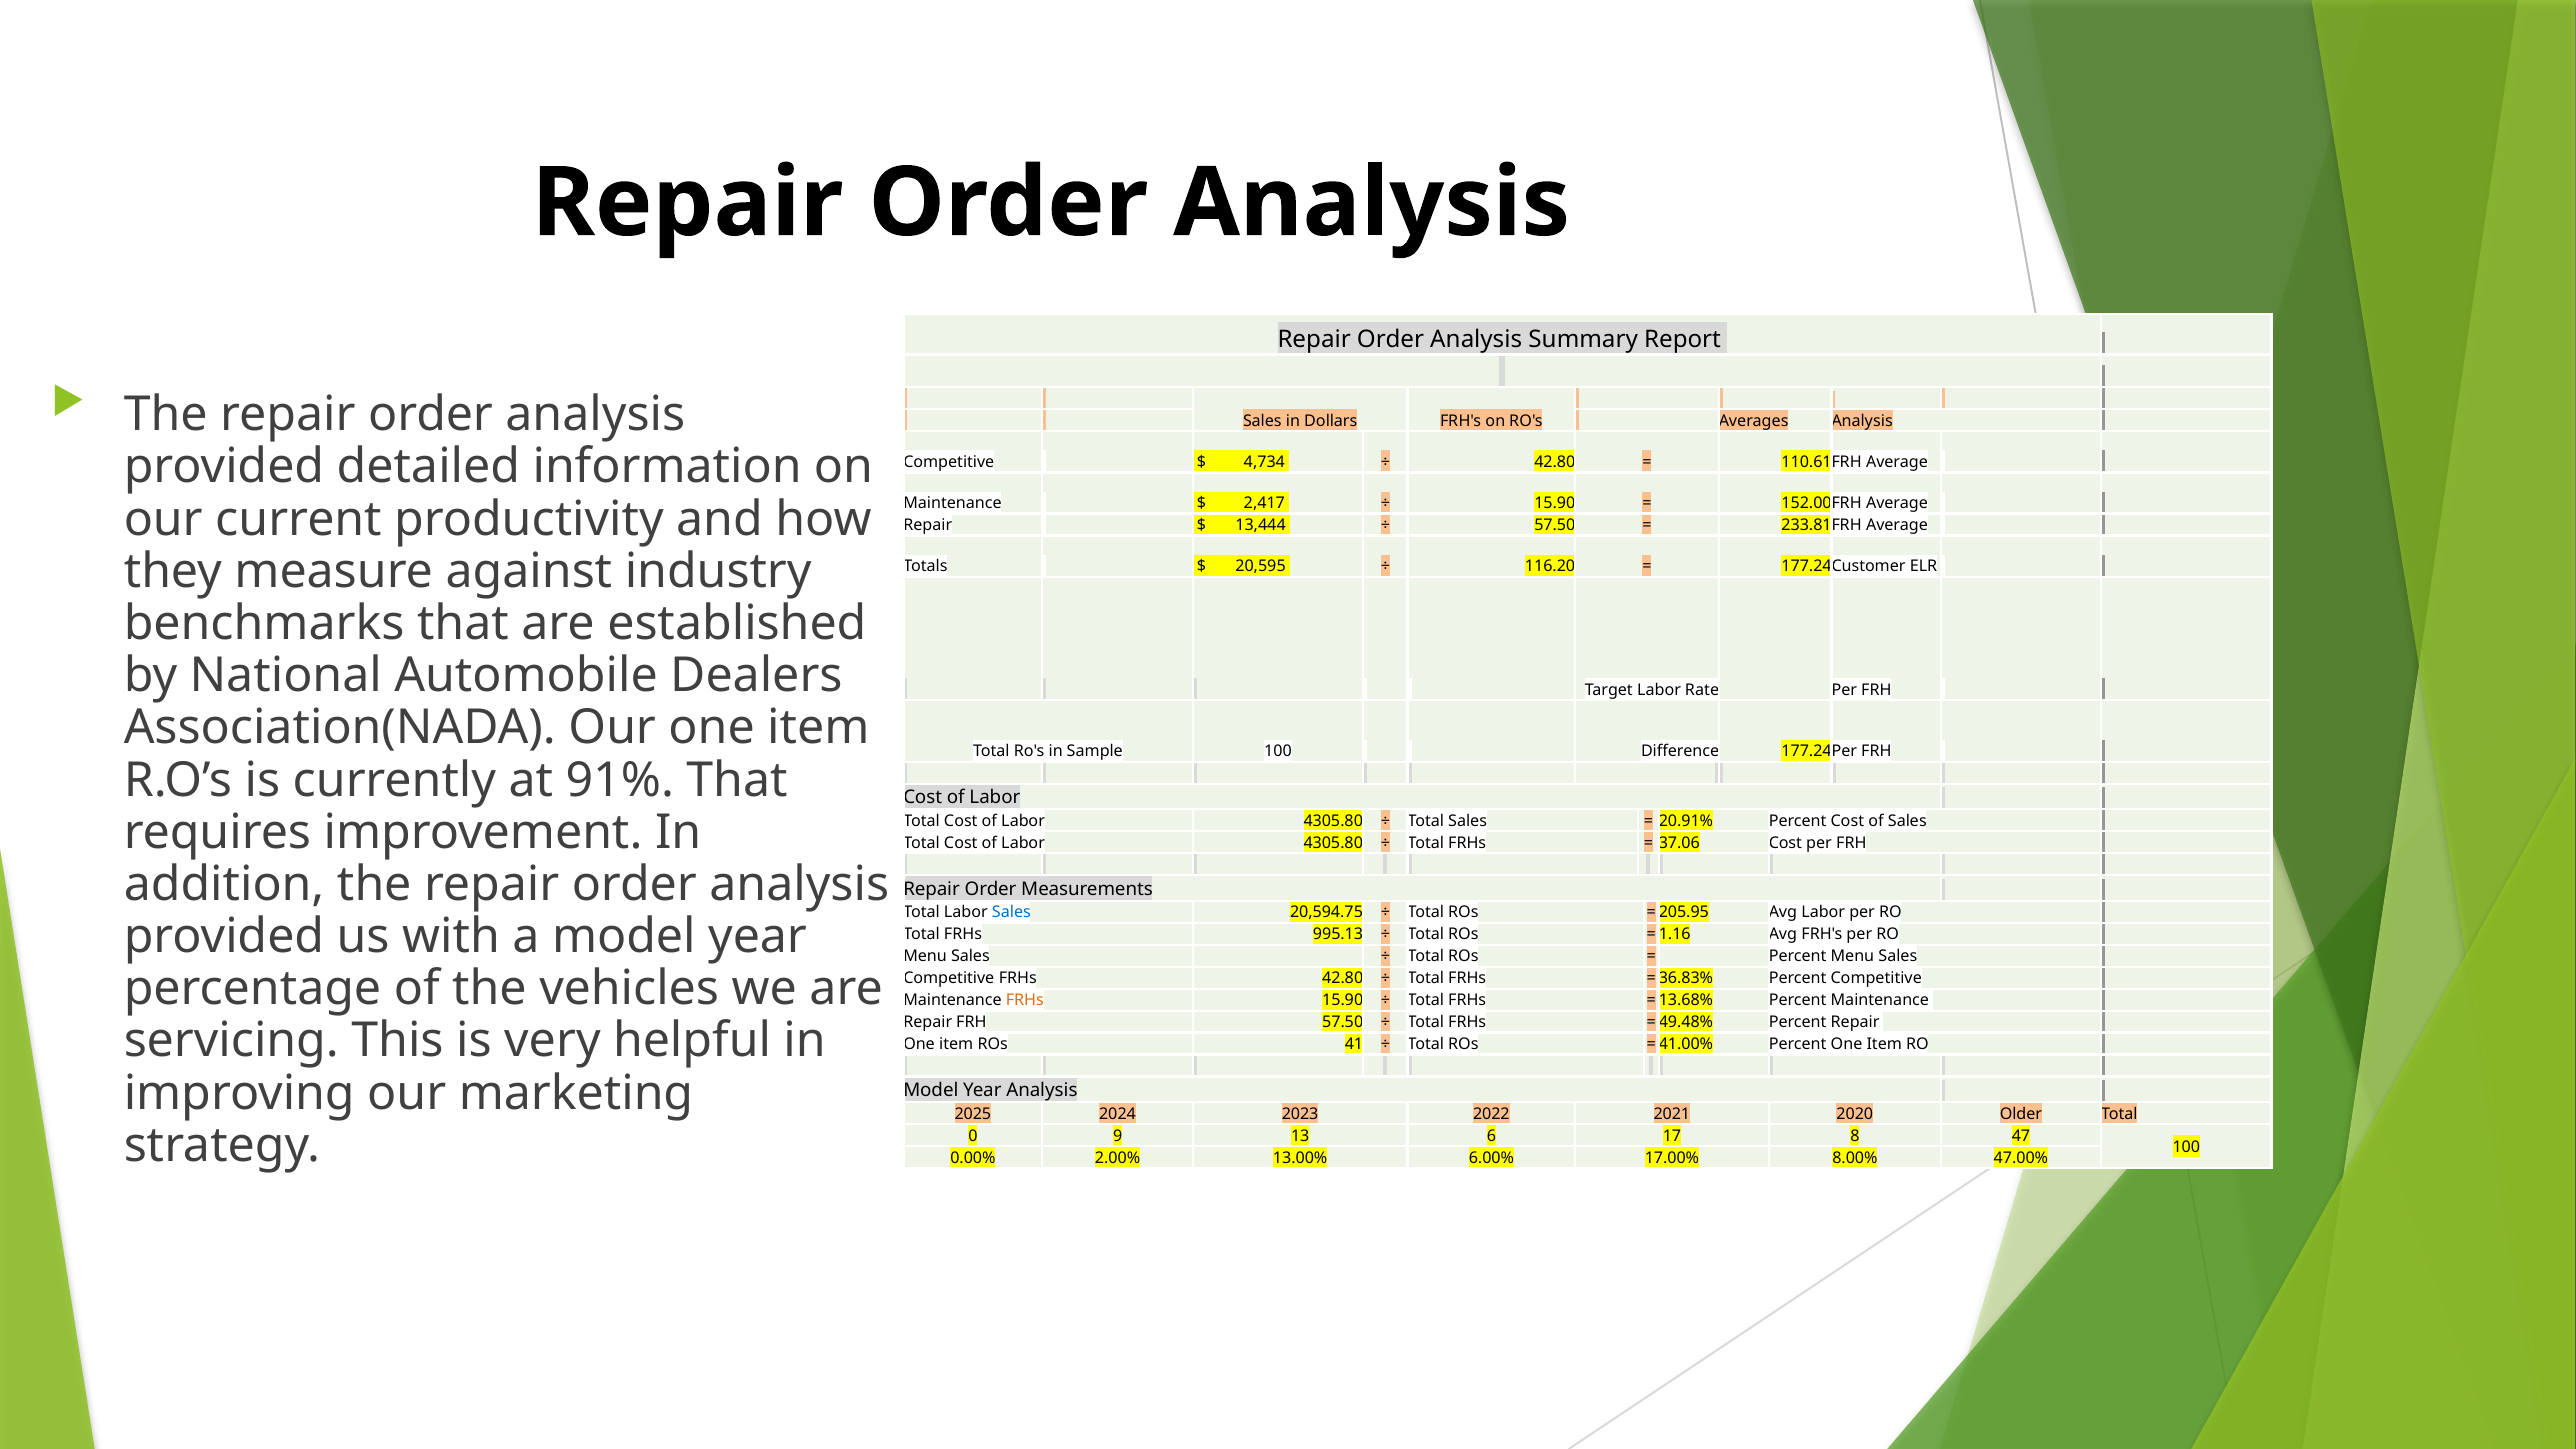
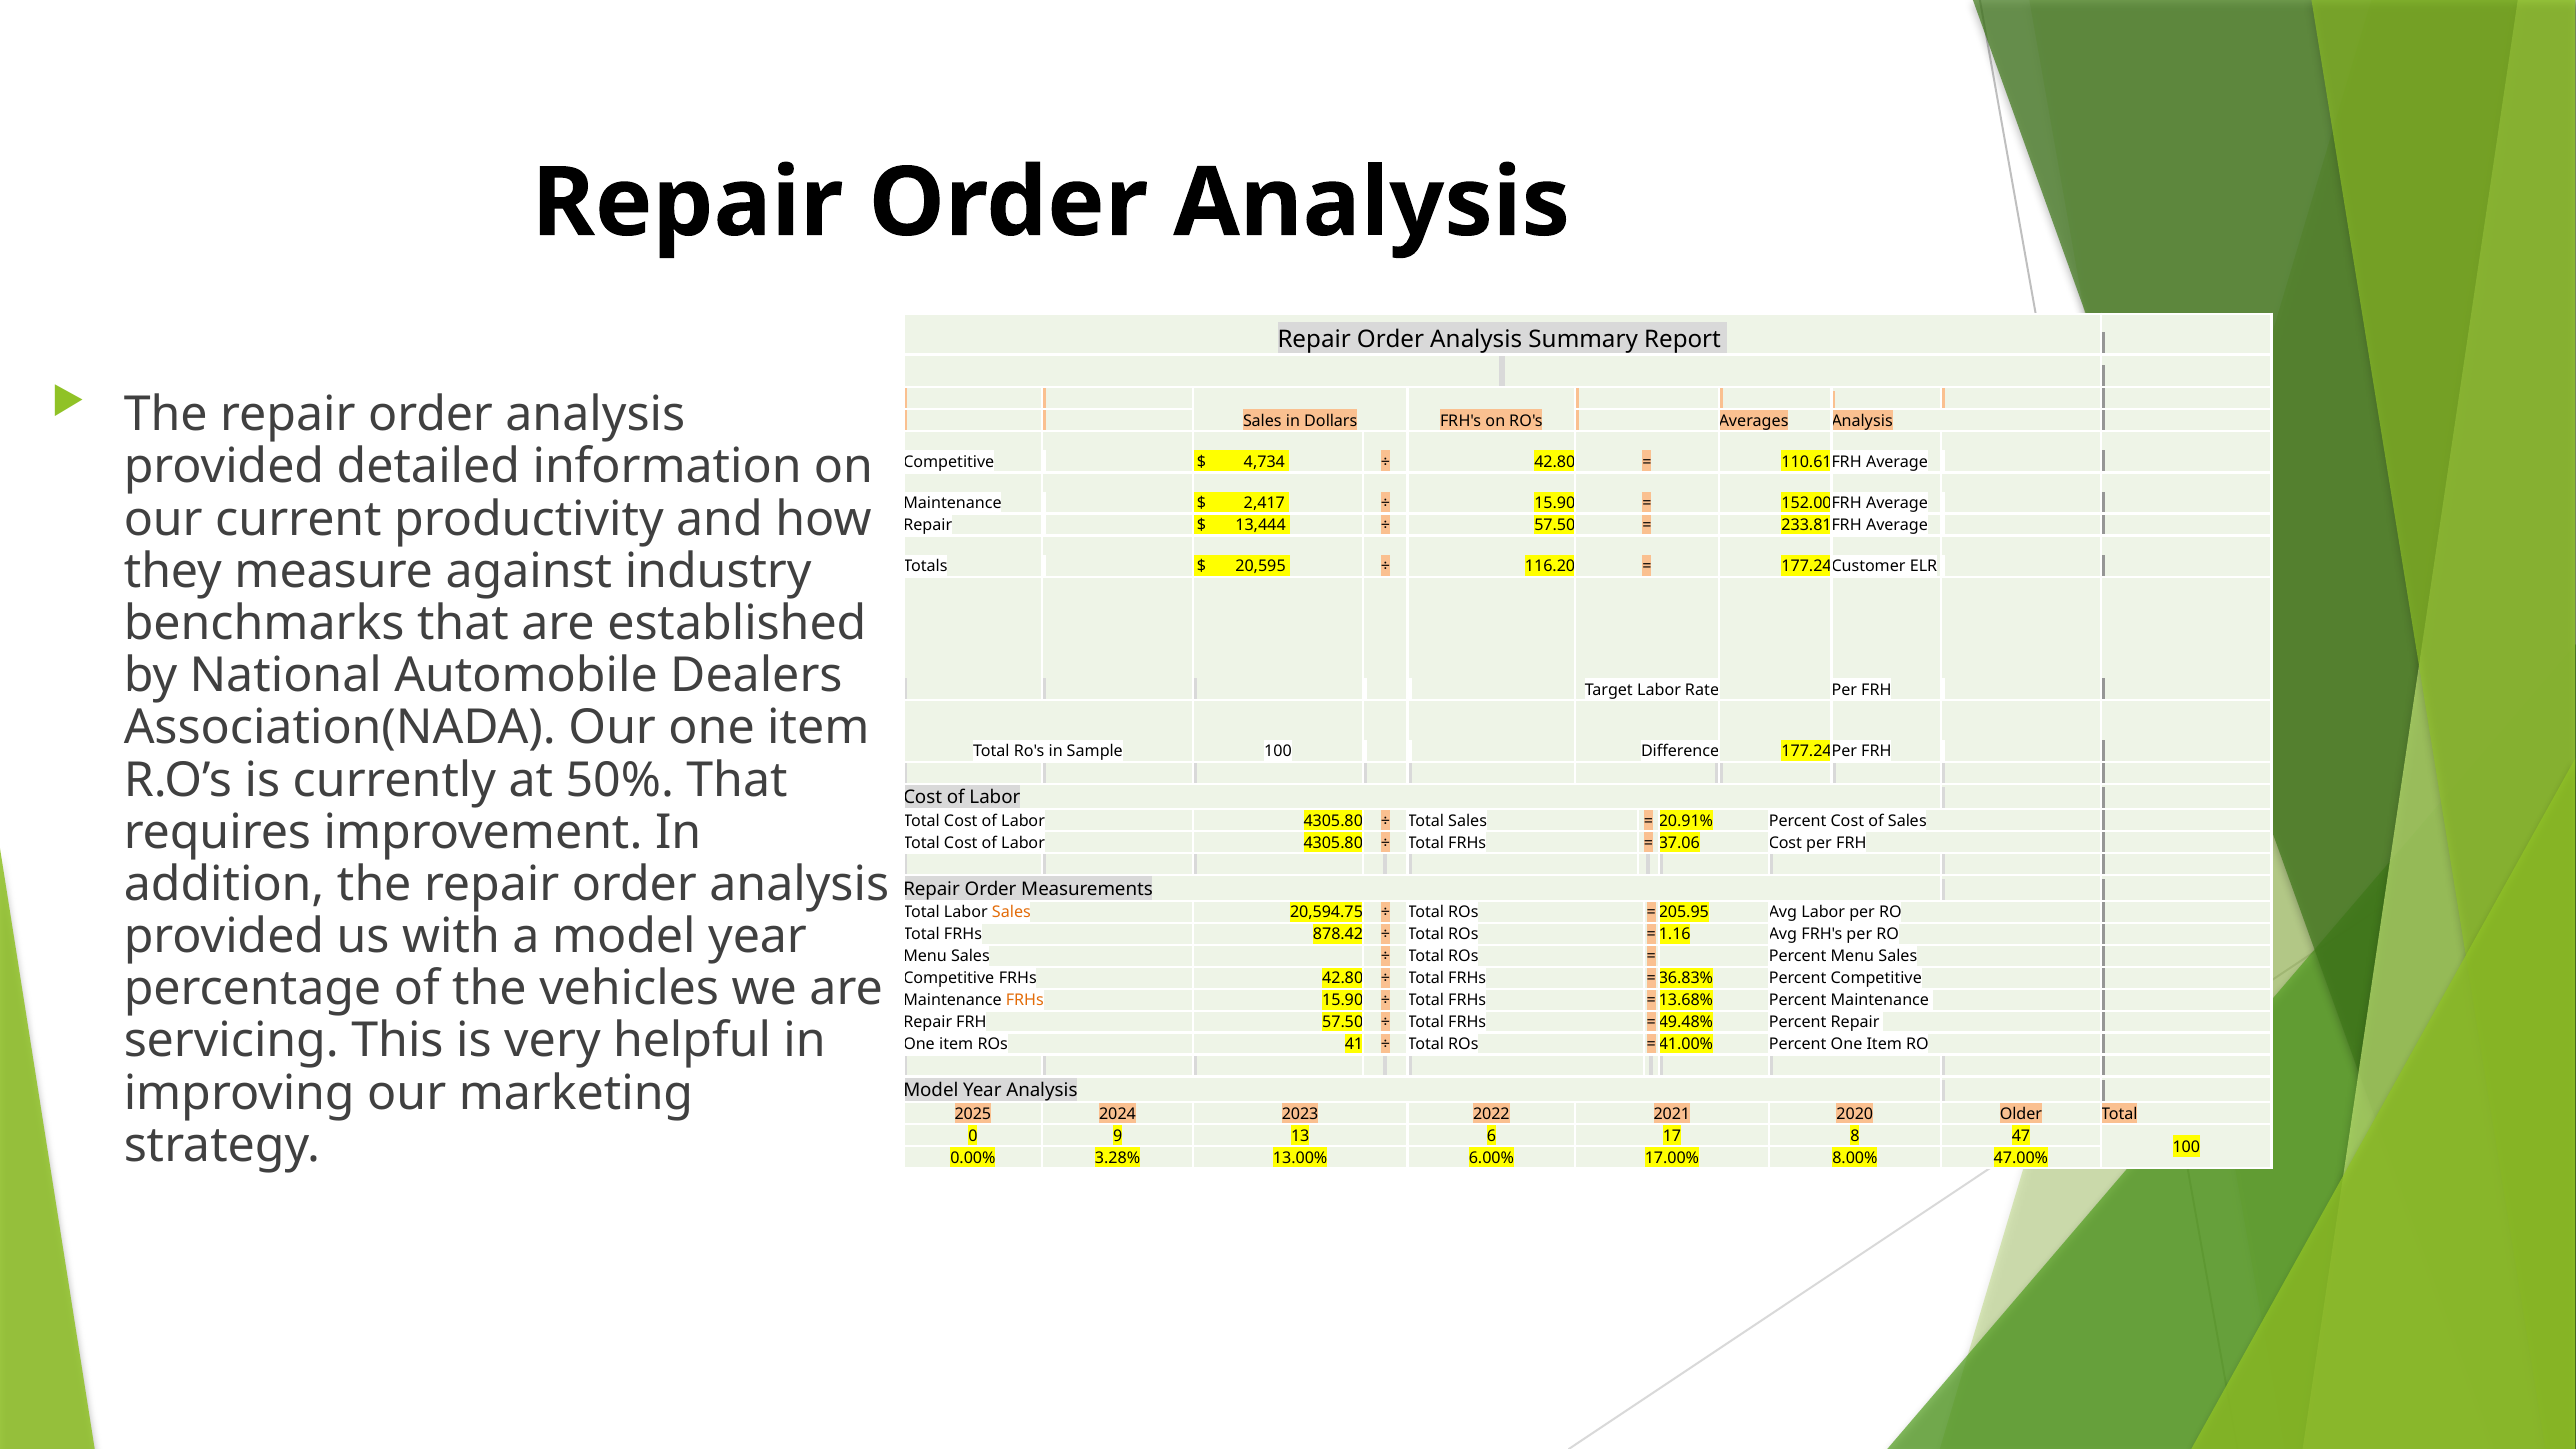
91%: 91% -> 50%
Sales at (1011, 913) colour: blue -> orange
995.13: 995.13 -> 878.42
2.00%: 2.00% -> 3.28%
